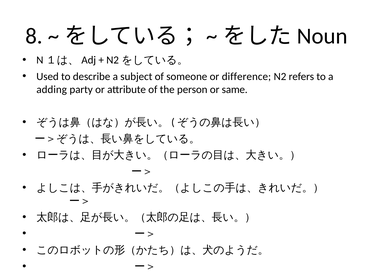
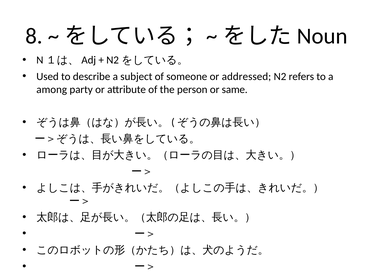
difference: difference -> addressed
adding: adding -> among
